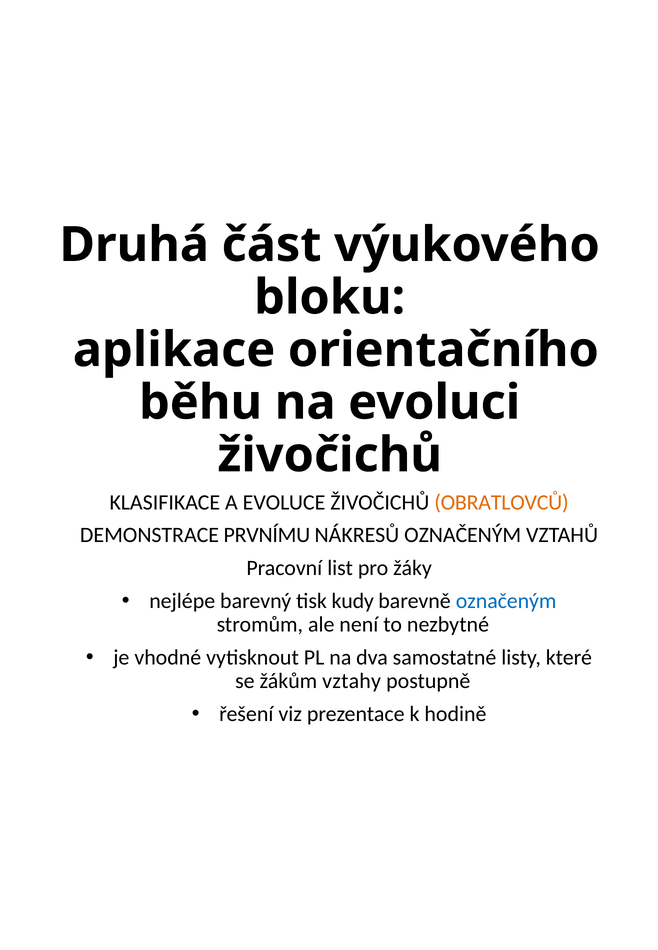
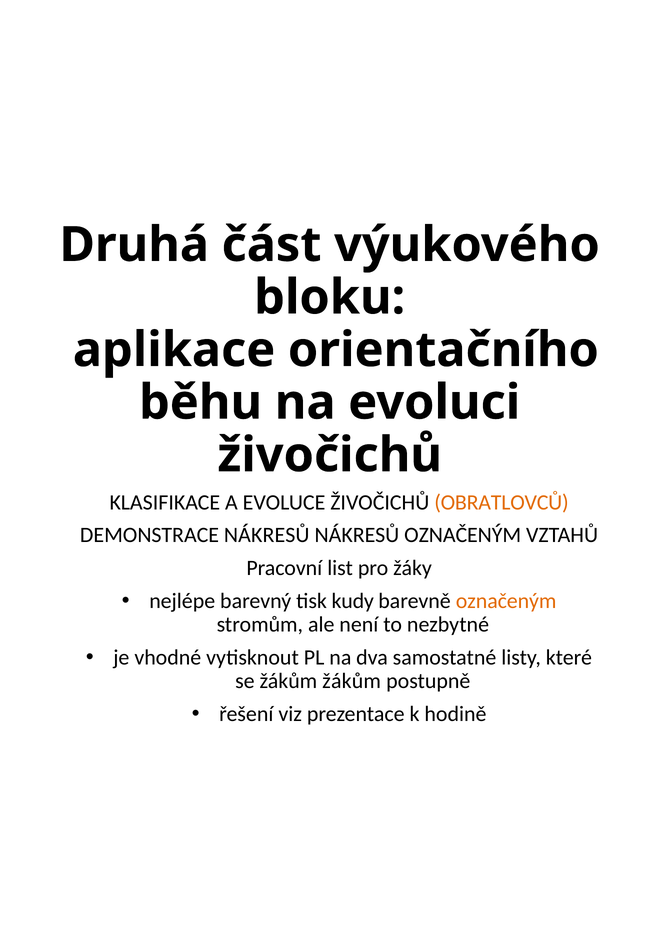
DEMONSTRACE PRVNÍMU: PRVNÍMU -> NÁKRESŮ
označeným at (506, 601) colour: blue -> orange
žákům vztahy: vztahy -> žákům
